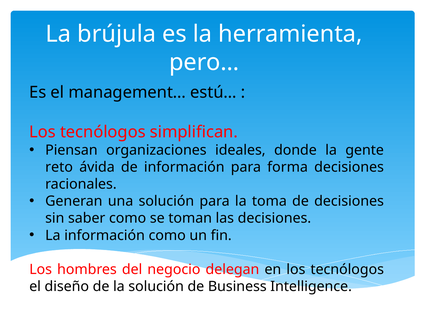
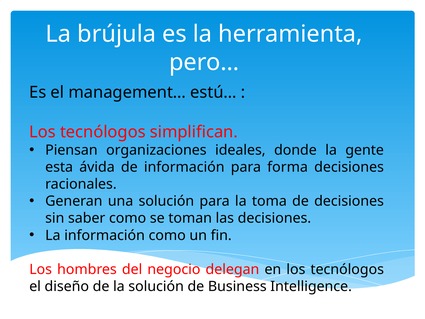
reto: reto -> esta
